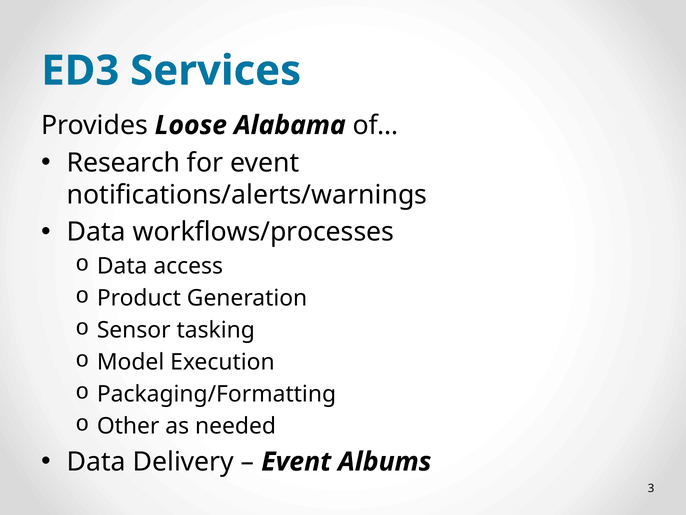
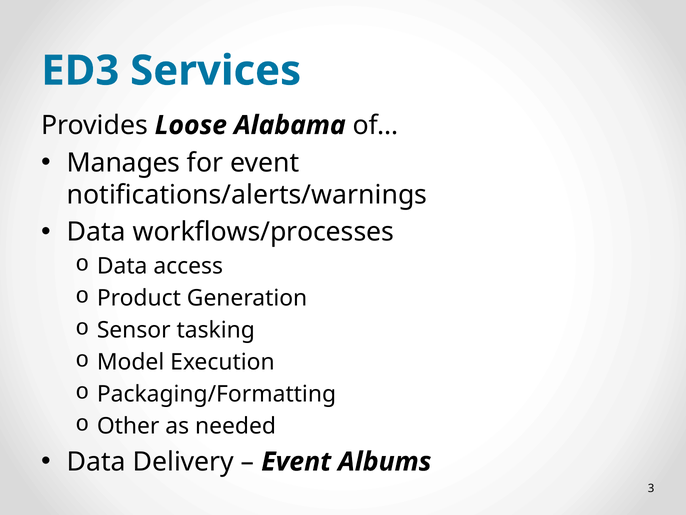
Research: Research -> Manages
